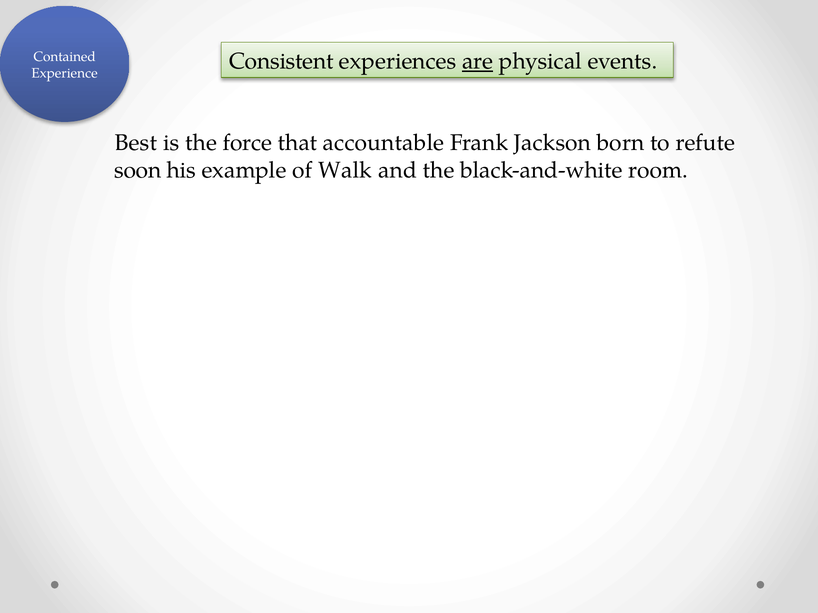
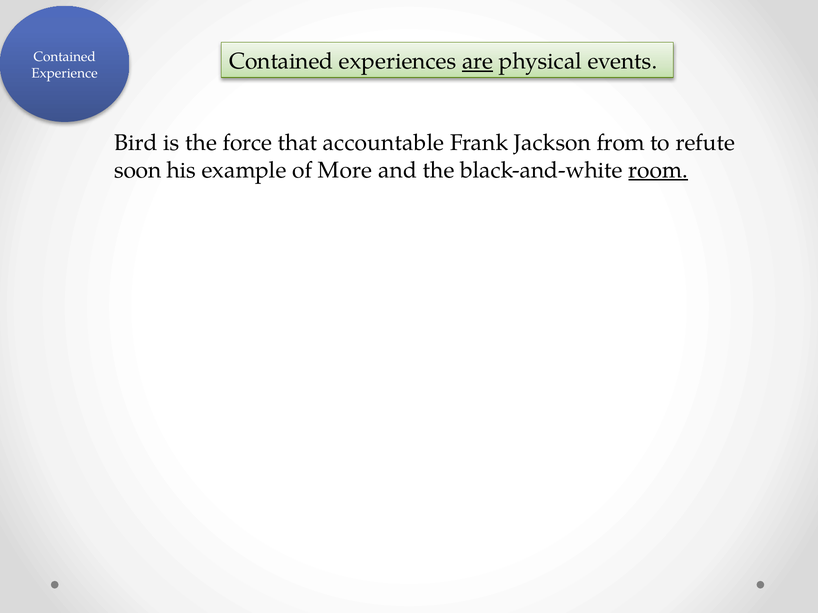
Experience Consistent: Consistent -> Contained
Best: Best -> Bird
born: born -> from
Walk: Walk -> More
room underline: none -> present
